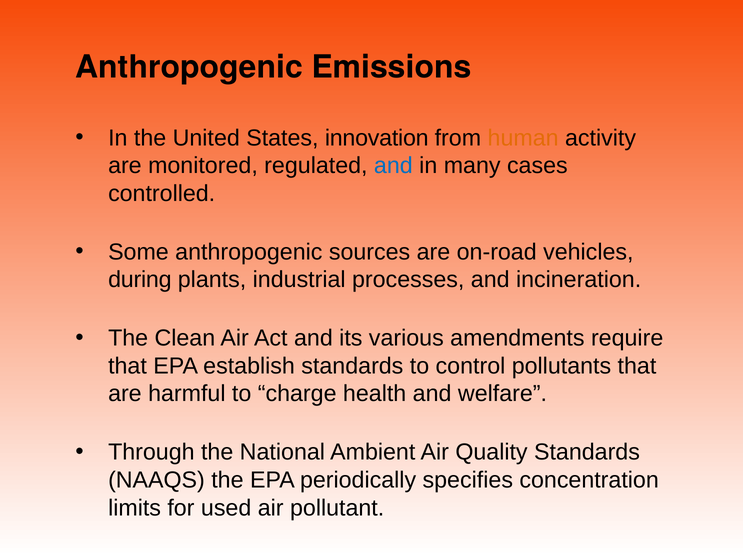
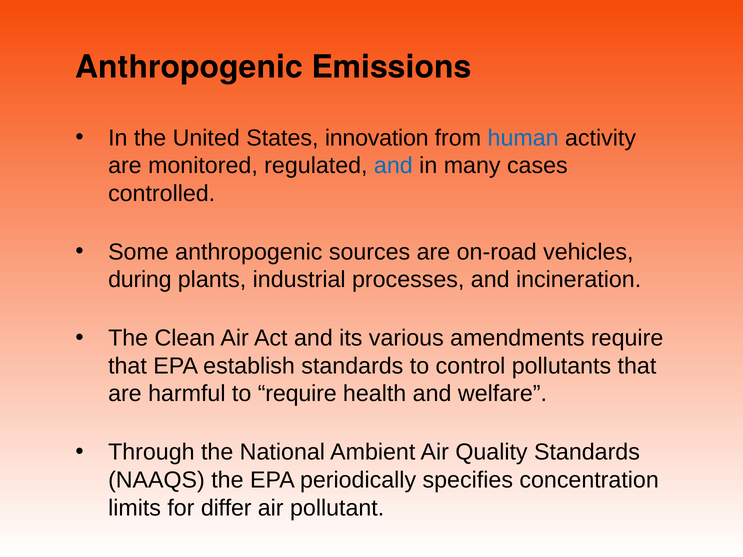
human colour: orange -> blue
to charge: charge -> require
used: used -> differ
